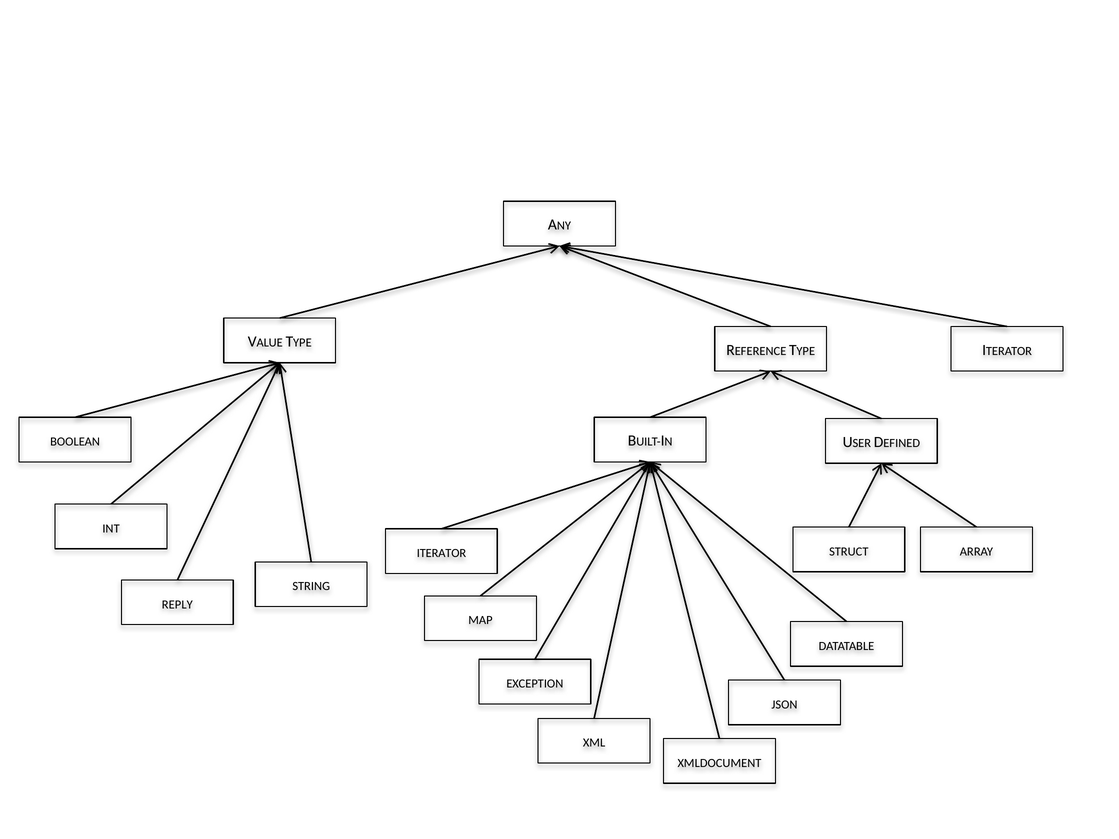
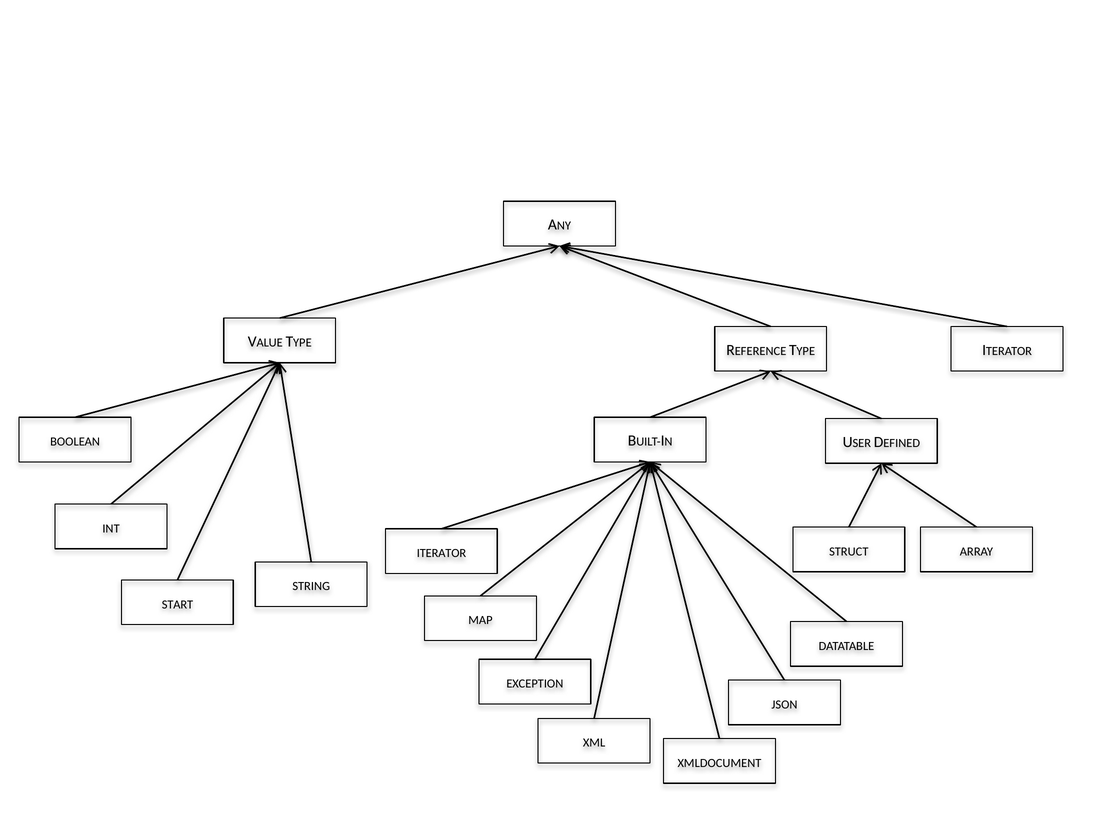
REPLY: REPLY -> START
